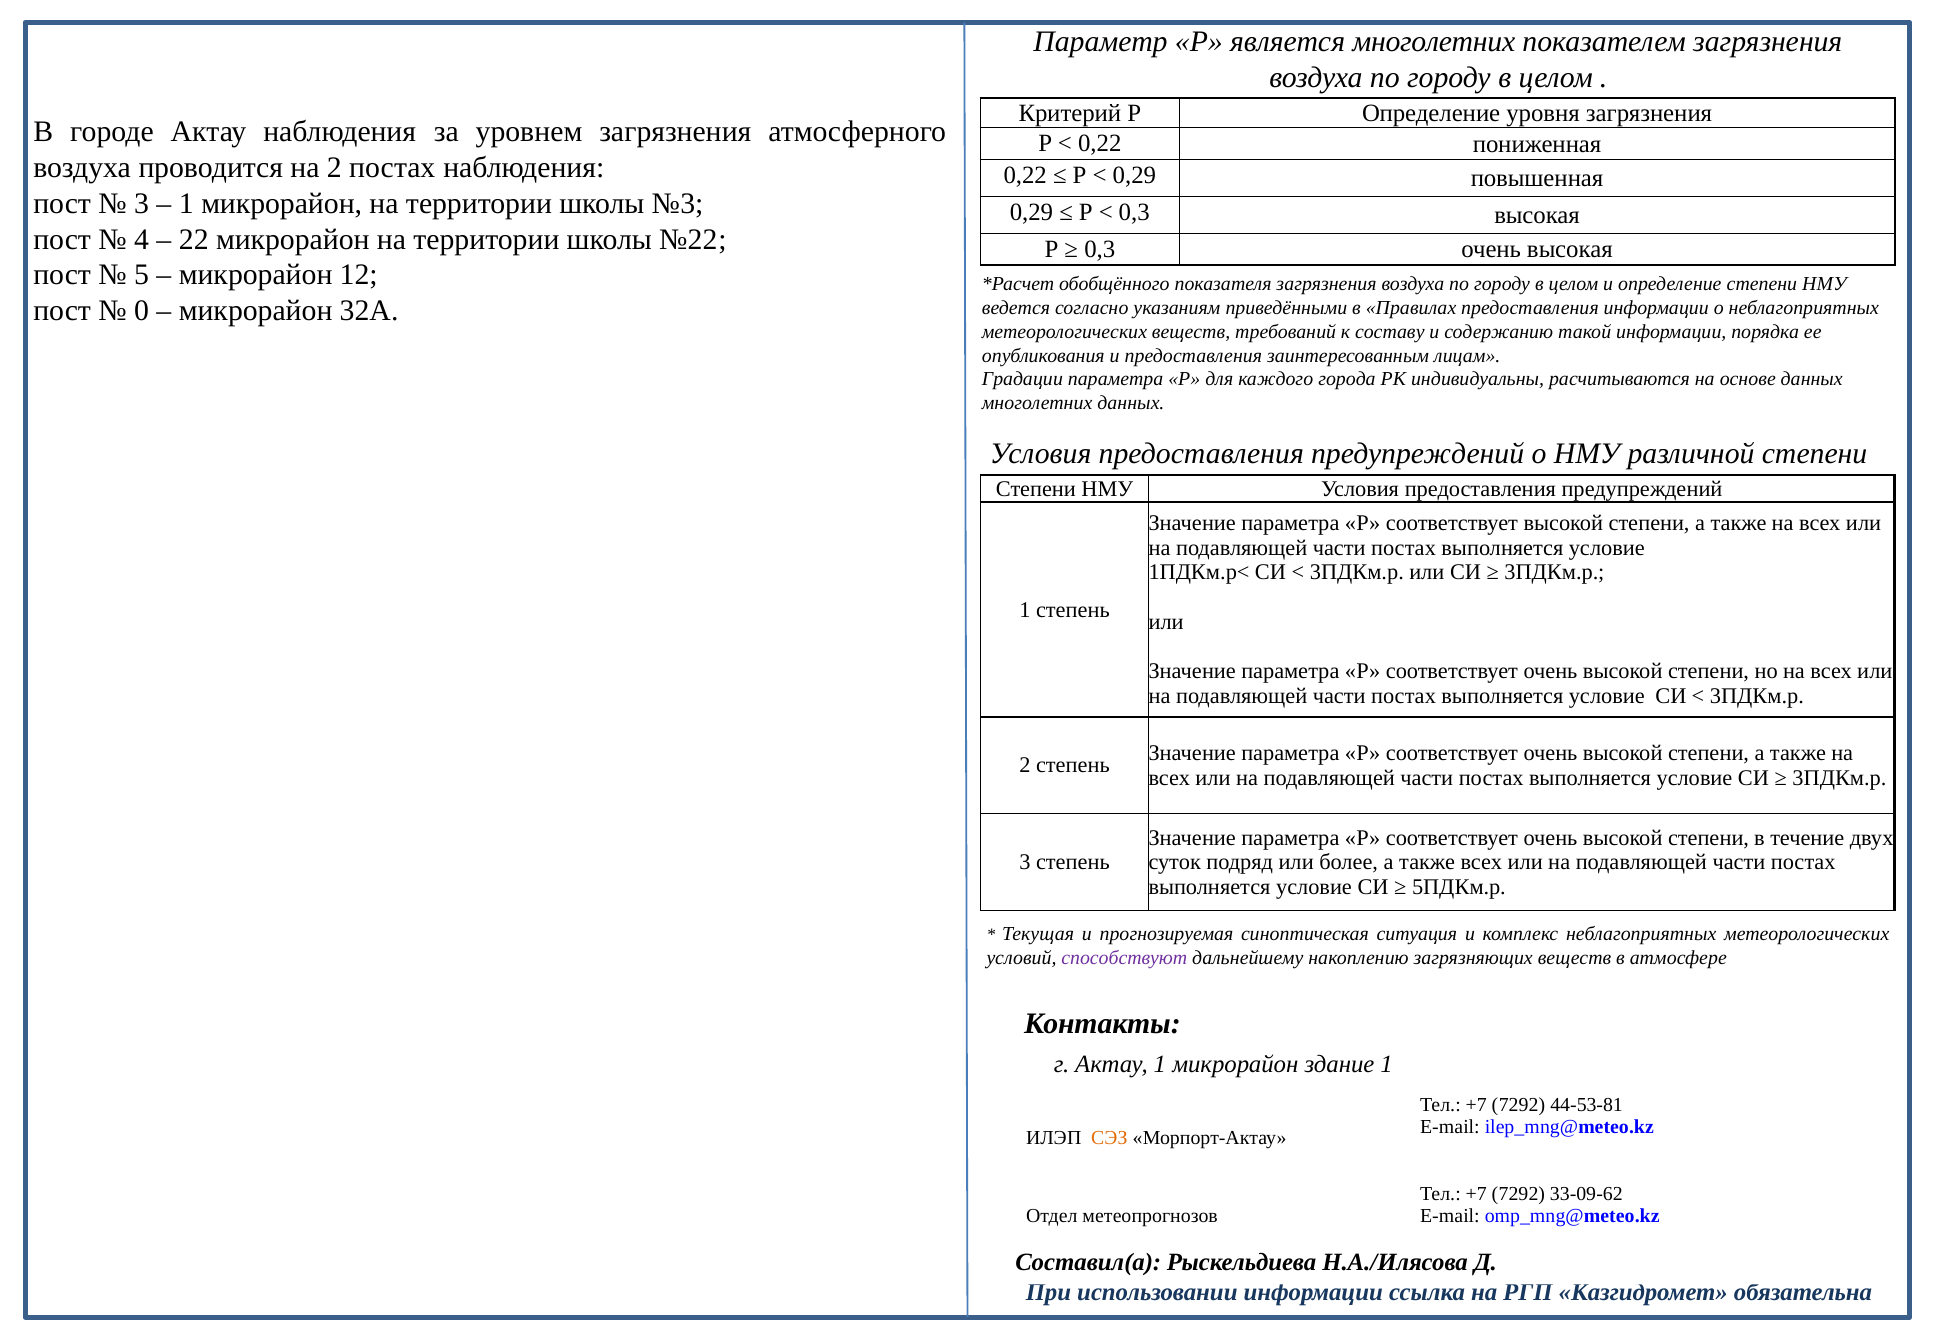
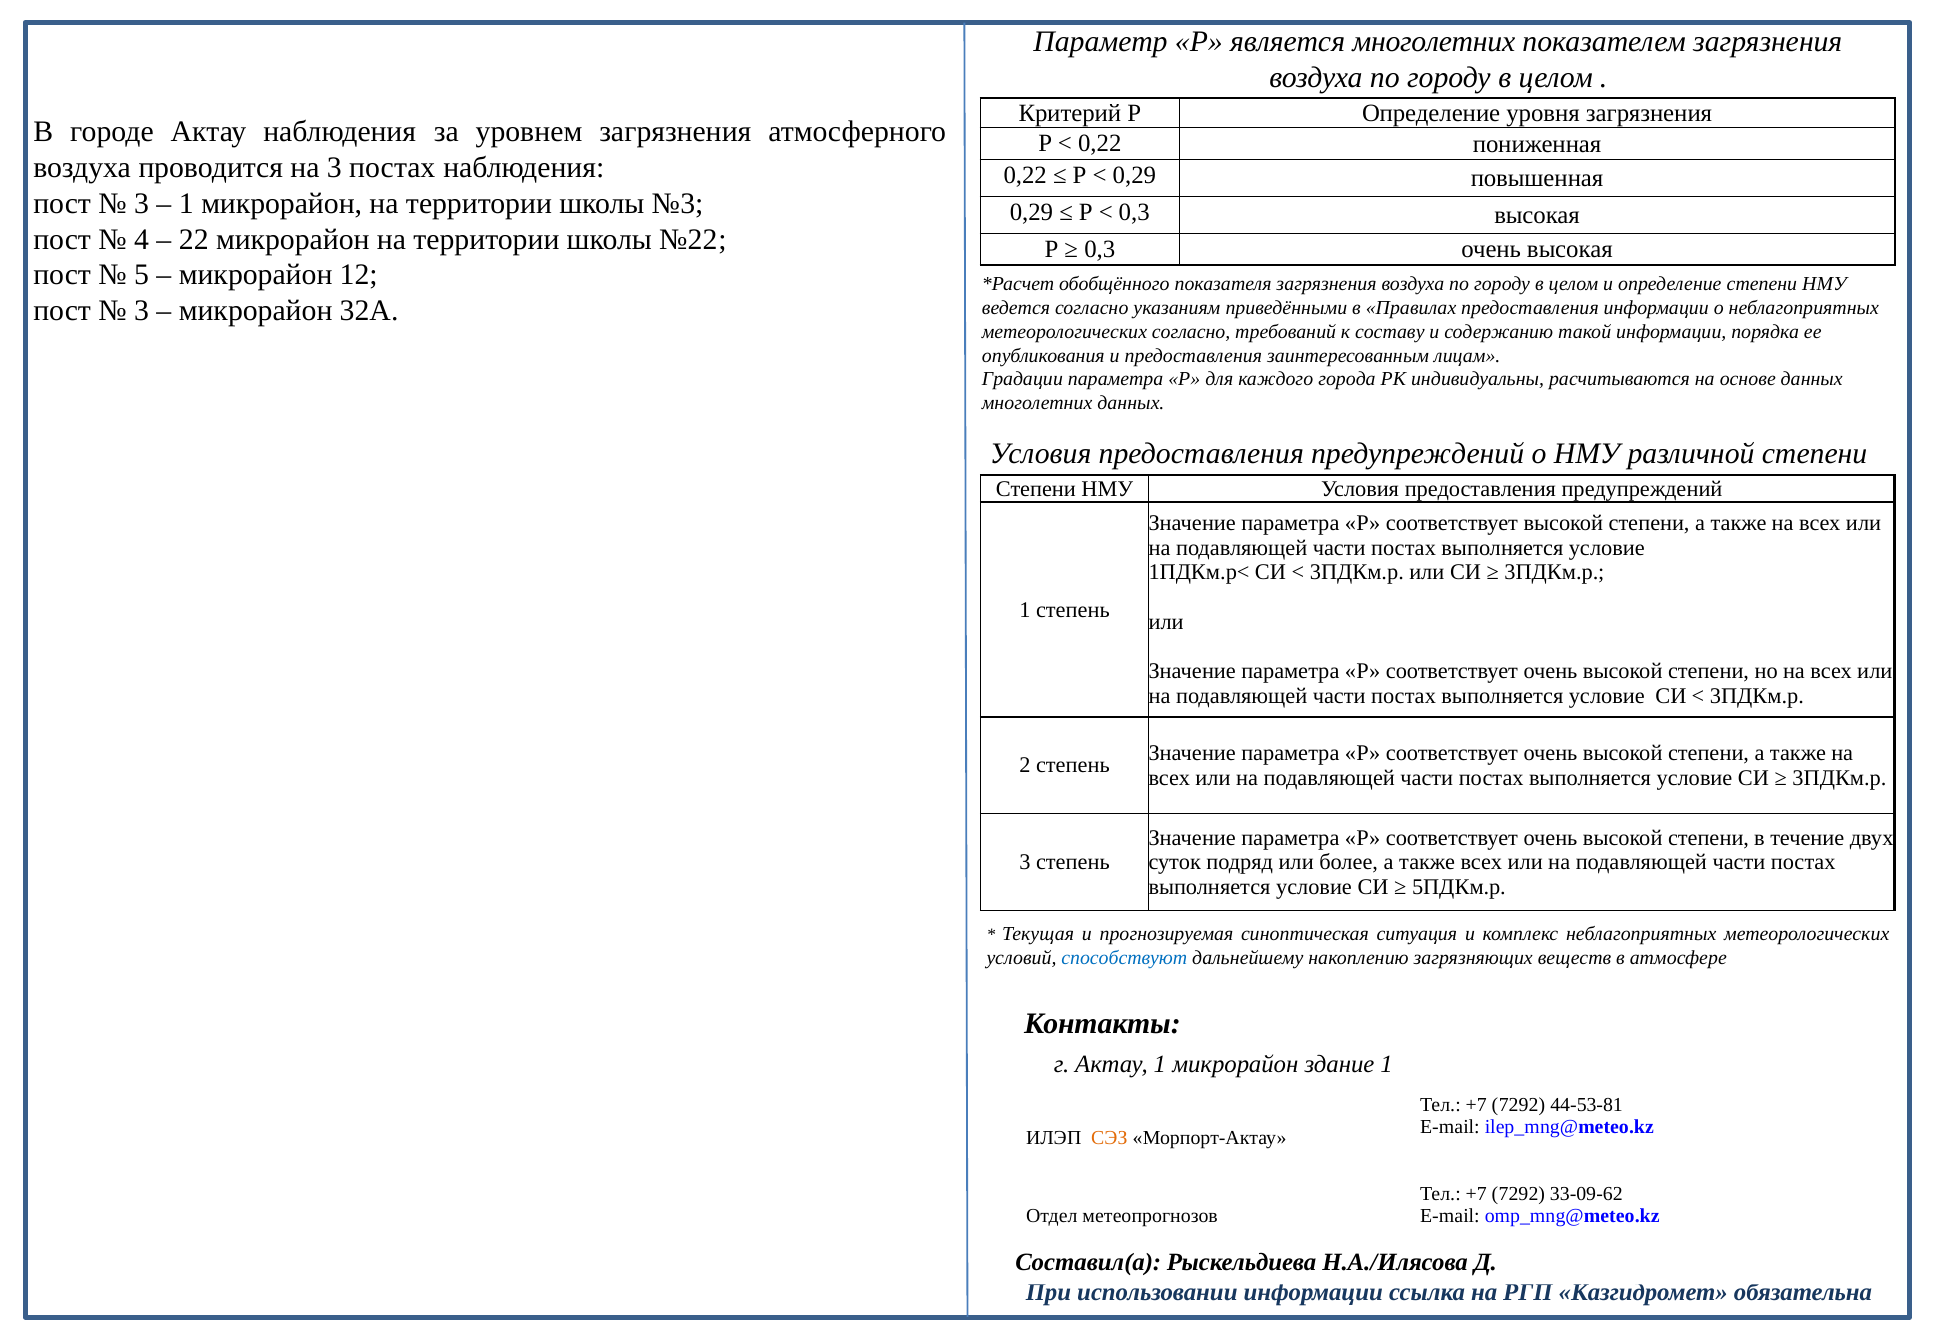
на 2: 2 -> 3
0 at (142, 311): 0 -> 3
метеорологических веществ: веществ -> согласно
способствуют colour: purple -> blue
